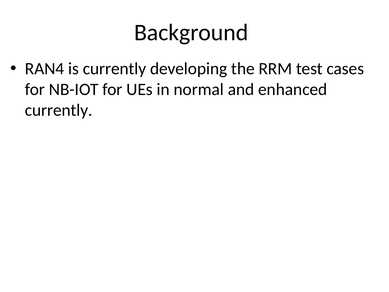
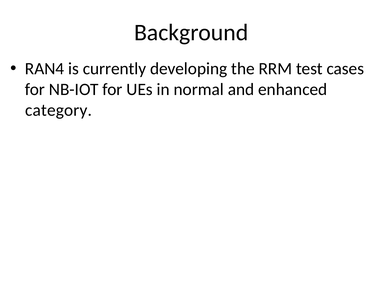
currently at (59, 110): currently -> category
